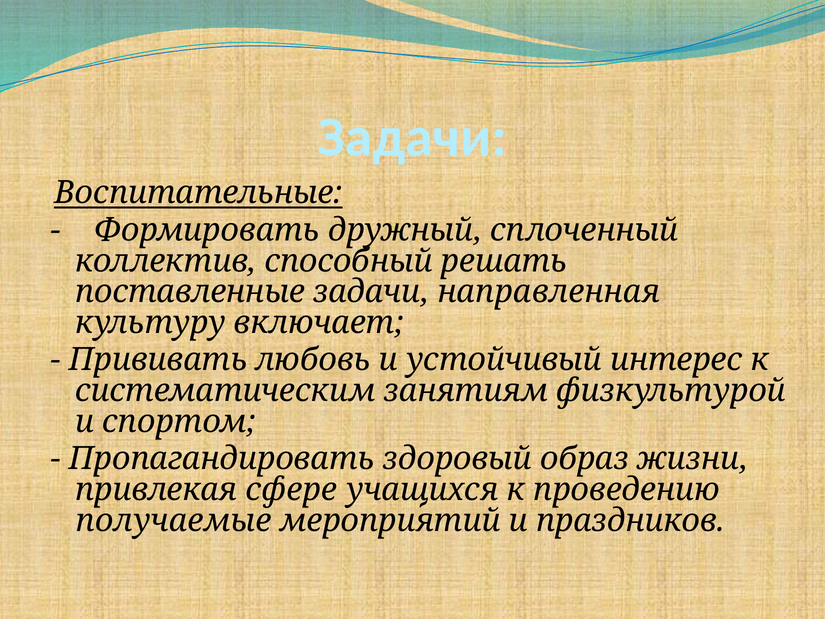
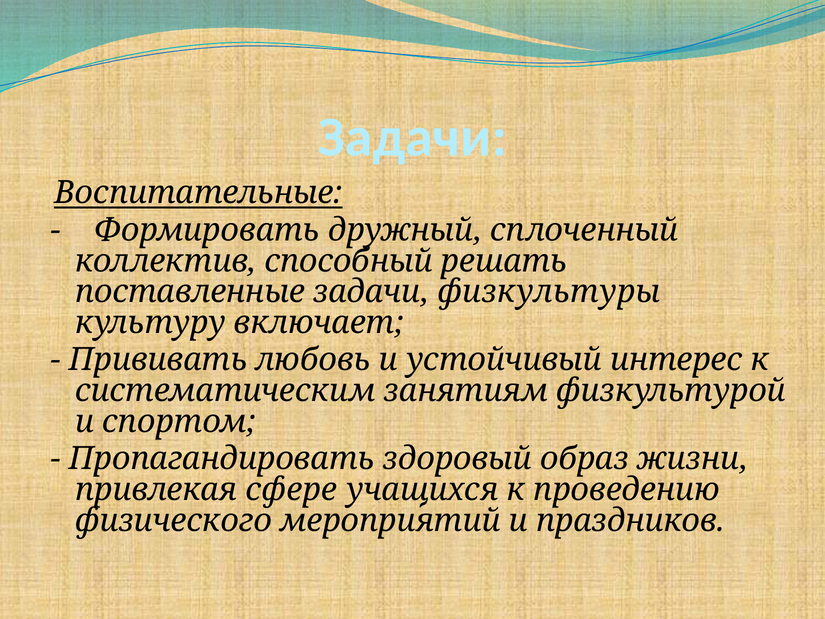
направленная: направленная -> физкультуры
получаемые: получаемые -> физического
